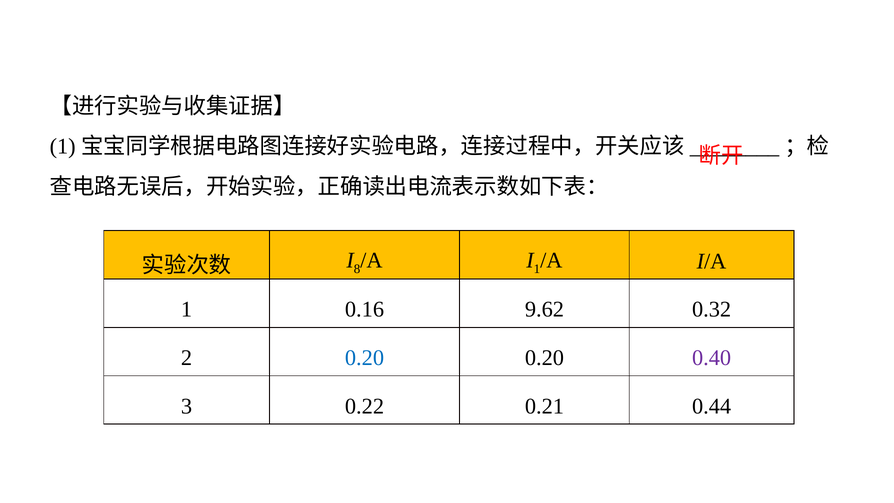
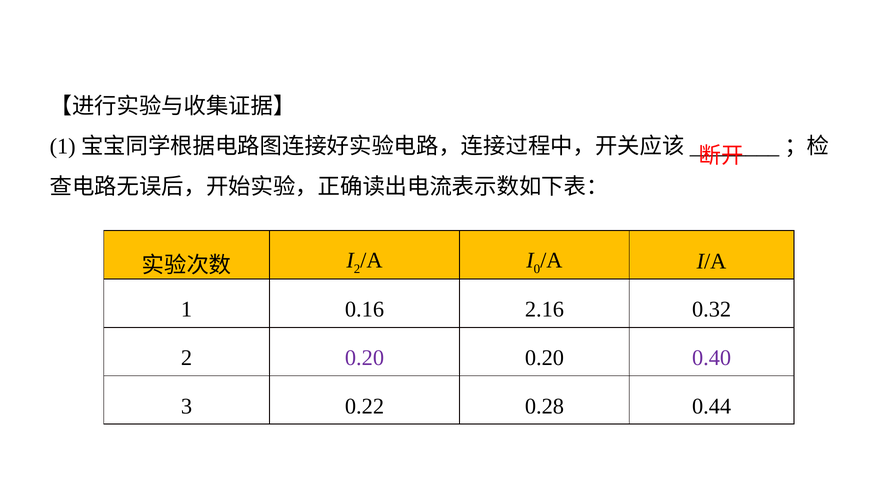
8 at (357, 269): 8 -> 2
1 at (537, 269): 1 -> 0
9.62: 9.62 -> 2.16
0.20 at (364, 358) colour: blue -> purple
0.21: 0.21 -> 0.28
